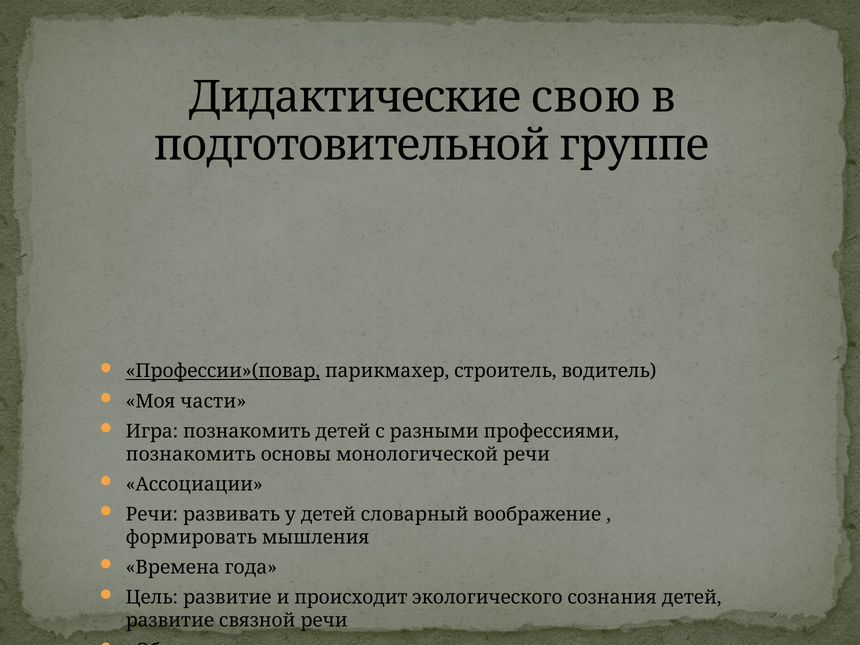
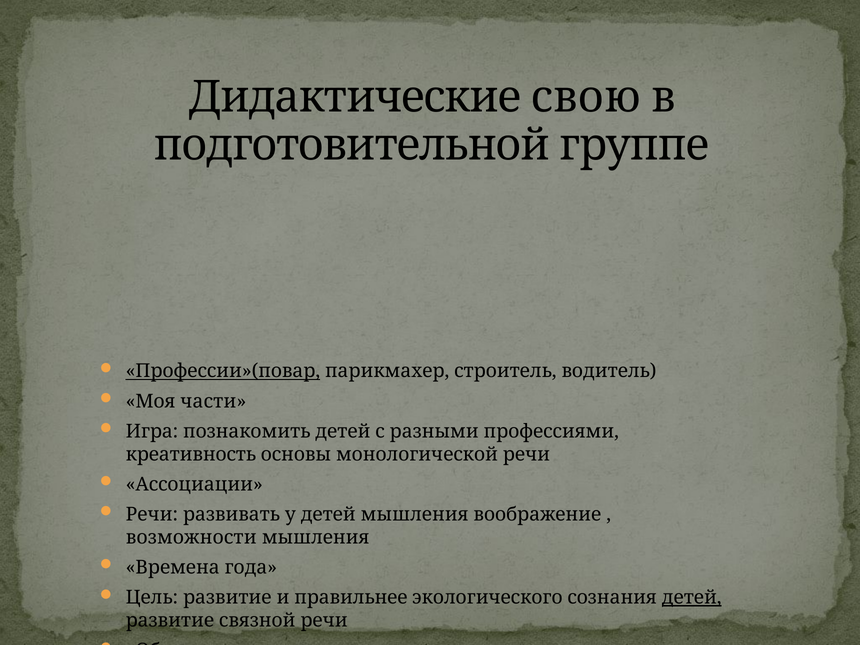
познакомить at (191, 454): познакомить -> креативность
детей словарный: словарный -> мышления
формировать at (191, 537): формировать -> возможности
происходит: происходит -> правильнее
детей at (692, 598) underline: none -> present
